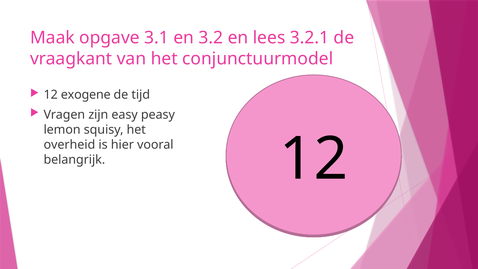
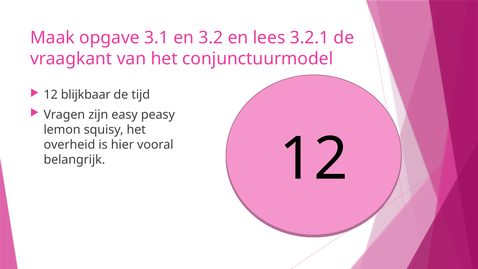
exogene: exogene -> blijkbaar
